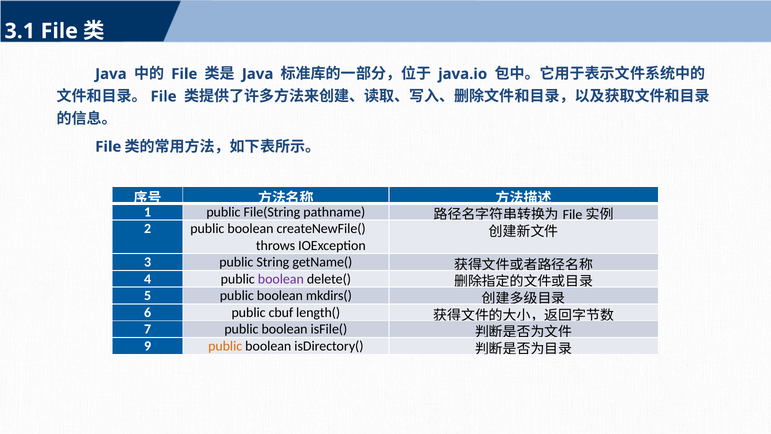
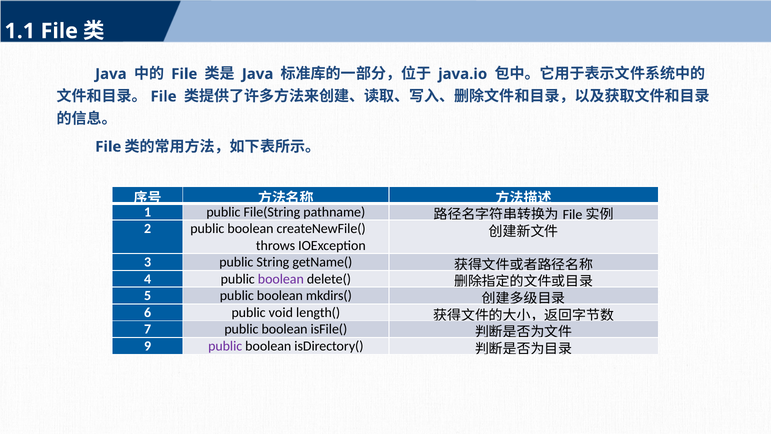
3.1: 3.1 -> 1.1
cbuf: cbuf -> void
public at (225, 346) colour: orange -> purple
